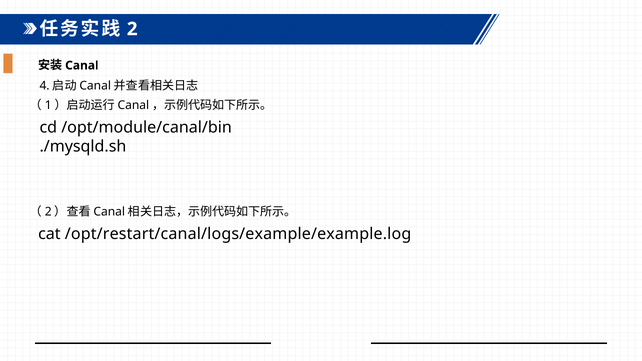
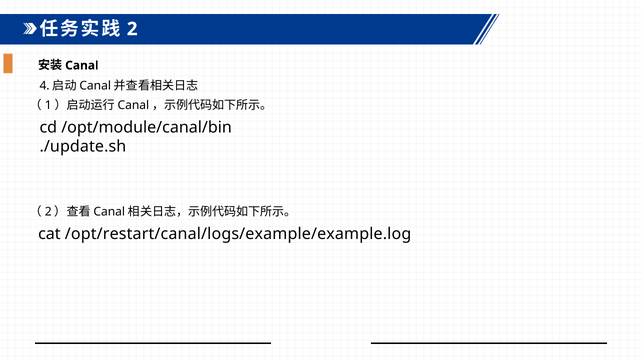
./mysqld.sh: ./mysqld.sh -> ./update.sh
